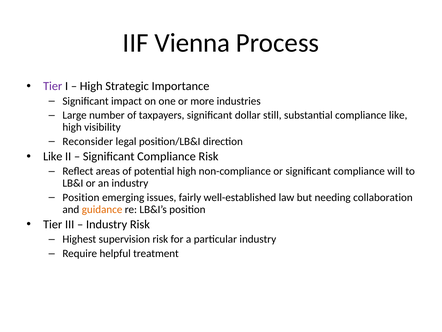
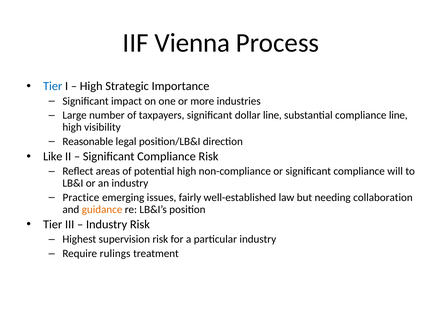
Tier at (53, 86) colour: purple -> blue
dollar still: still -> line
compliance like: like -> line
Reconsider: Reconsider -> Reasonable
Position at (81, 197): Position -> Practice
helpful: helpful -> rulings
